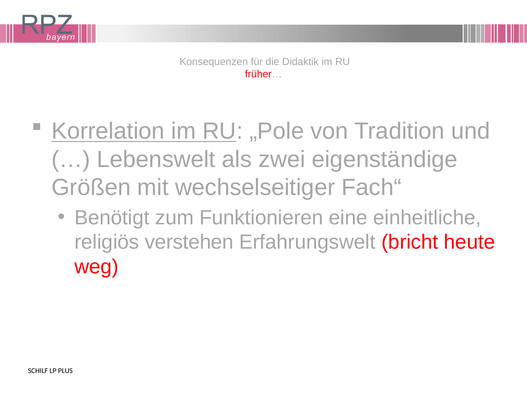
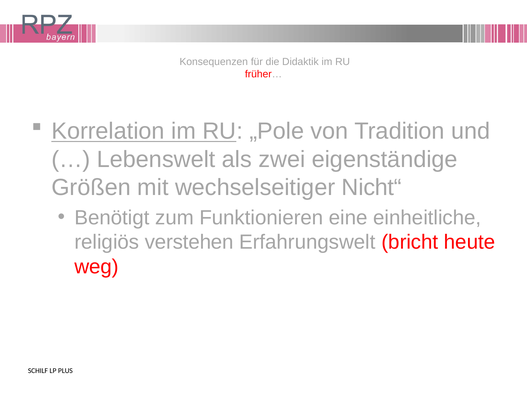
Fach“: Fach“ -> Nicht“
